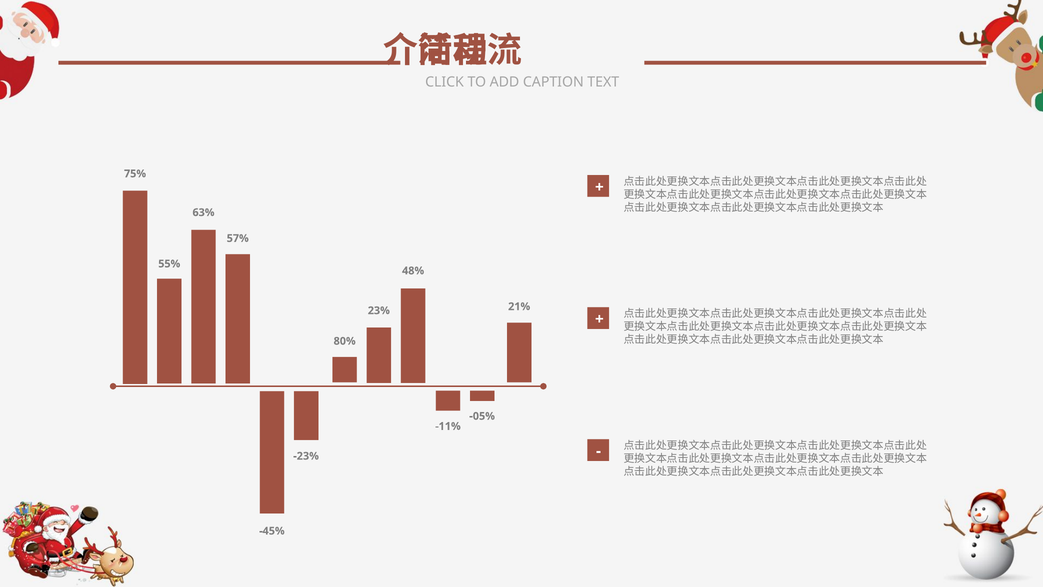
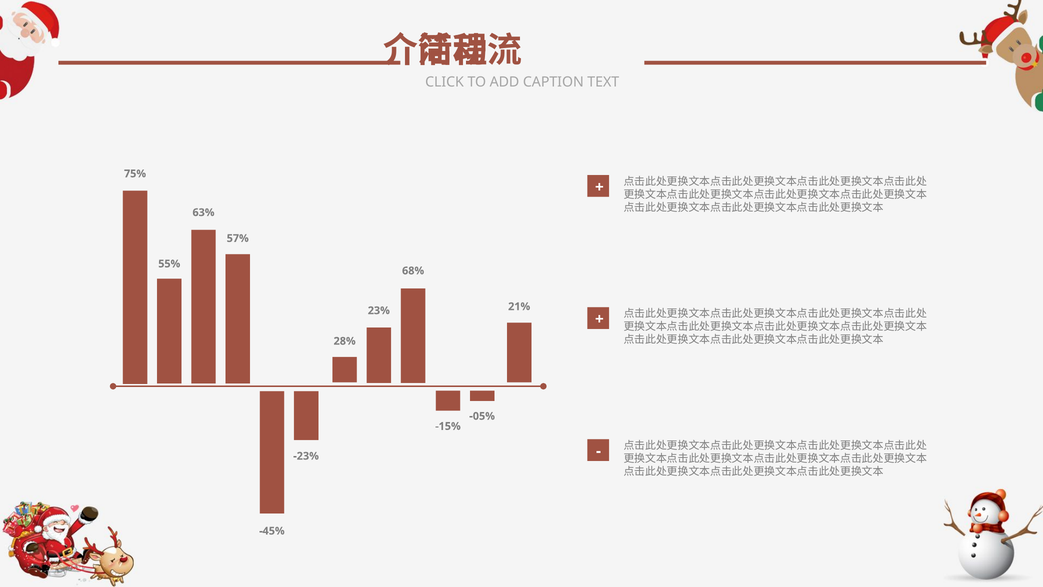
48%: 48% -> 68%
80%: 80% -> 28%
-11%: -11% -> -15%
